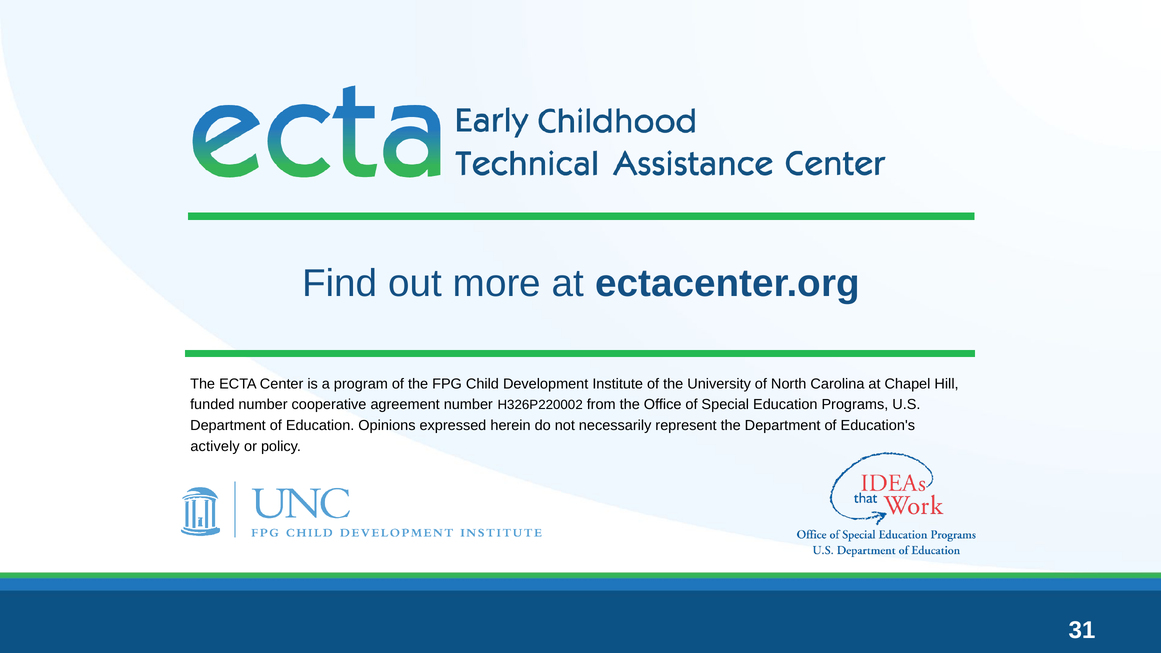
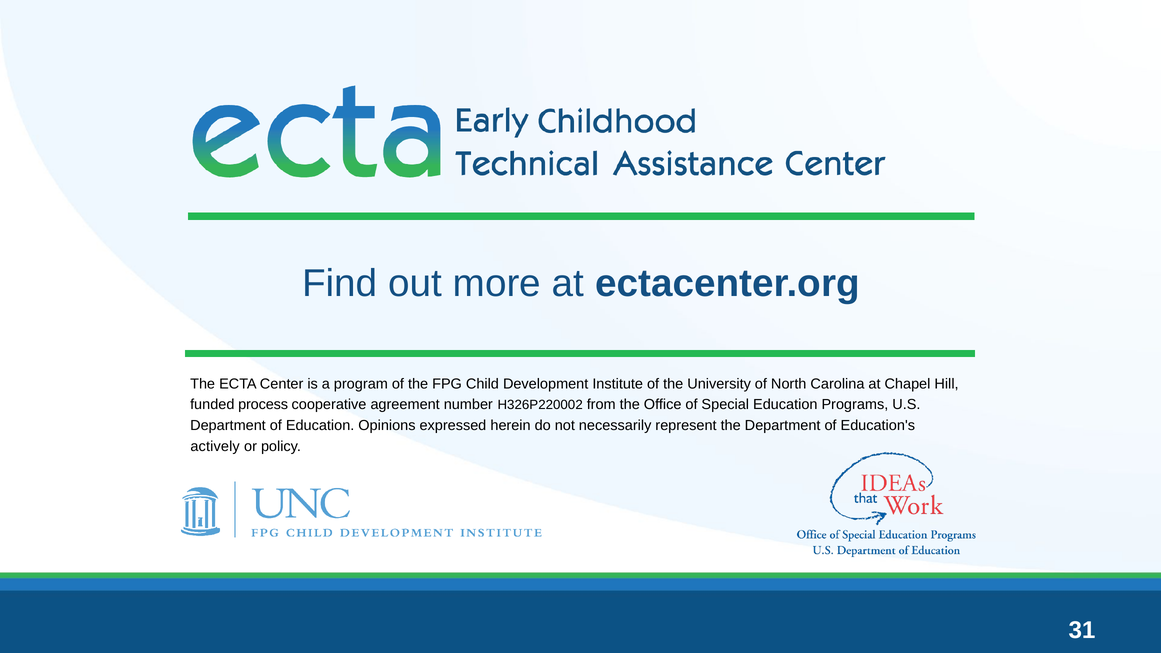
funded number: number -> process
